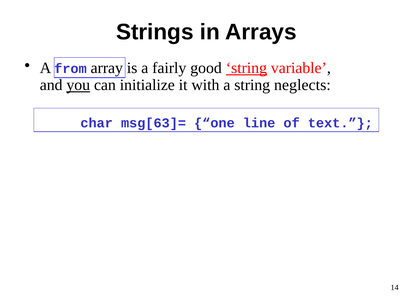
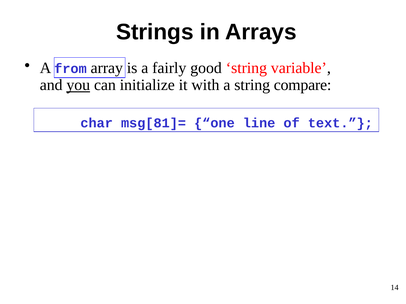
string at (246, 68) underline: present -> none
neglects: neglects -> compare
msg[63]=: msg[63]= -> msg[81]=
